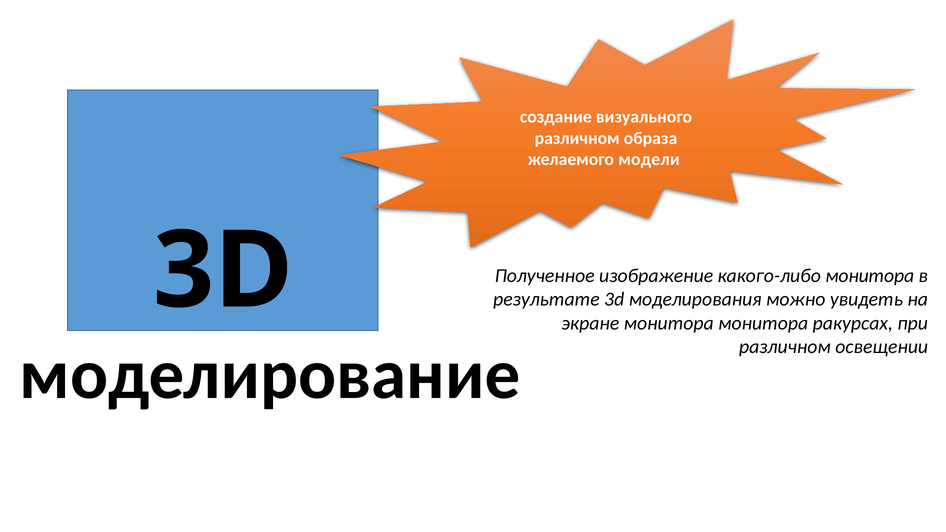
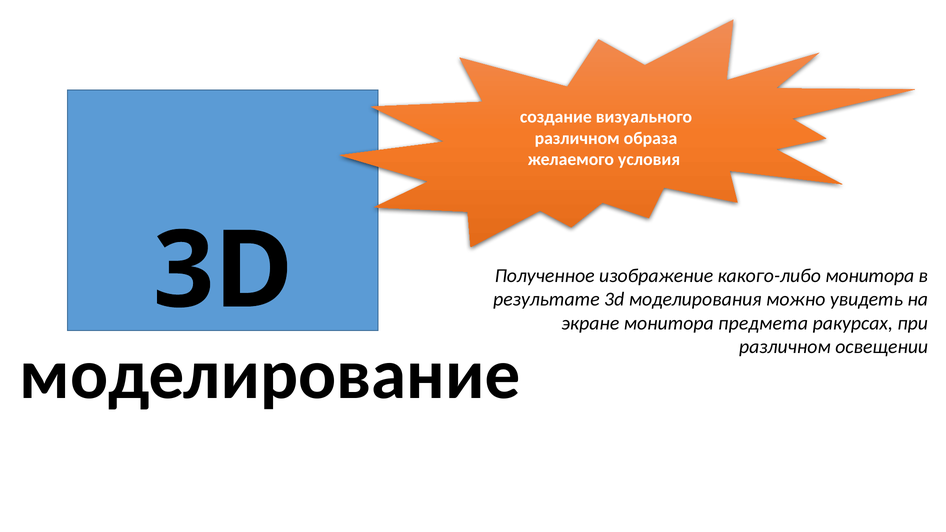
модели: модели -> условия
монитора монитора: монитора -> предмета
